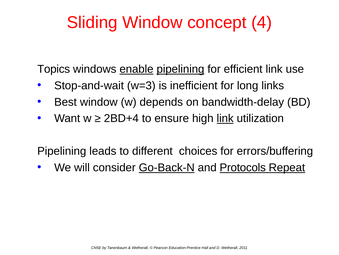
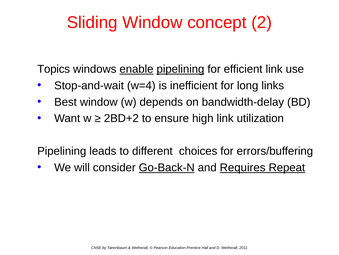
4: 4 -> 2
w=3: w=3 -> w=4
2BD+4: 2BD+4 -> 2BD+2
link at (225, 118) underline: present -> none
Protocols: Protocols -> Requires
